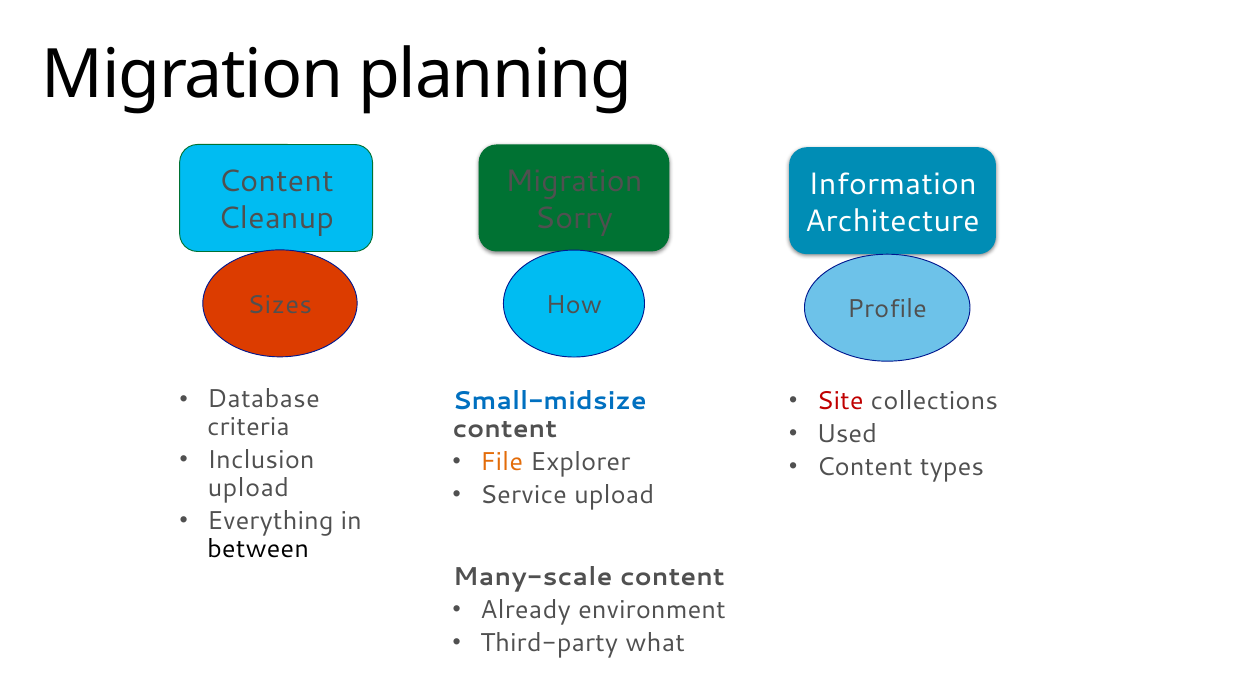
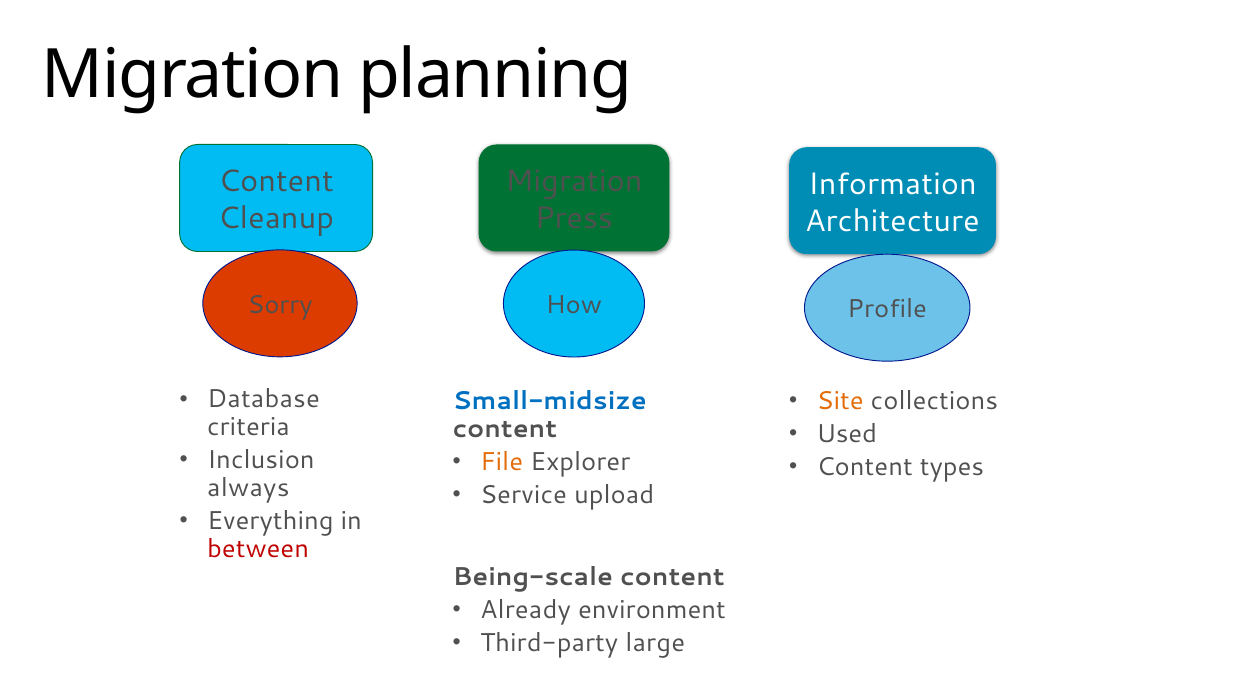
Sorry: Sorry -> Press
Sizes: Sizes -> Sorry
Site colour: red -> orange
upload at (248, 488): upload -> always
between colour: black -> red
Many-scale: Many-scale -> Being-scale
what: what -> large
